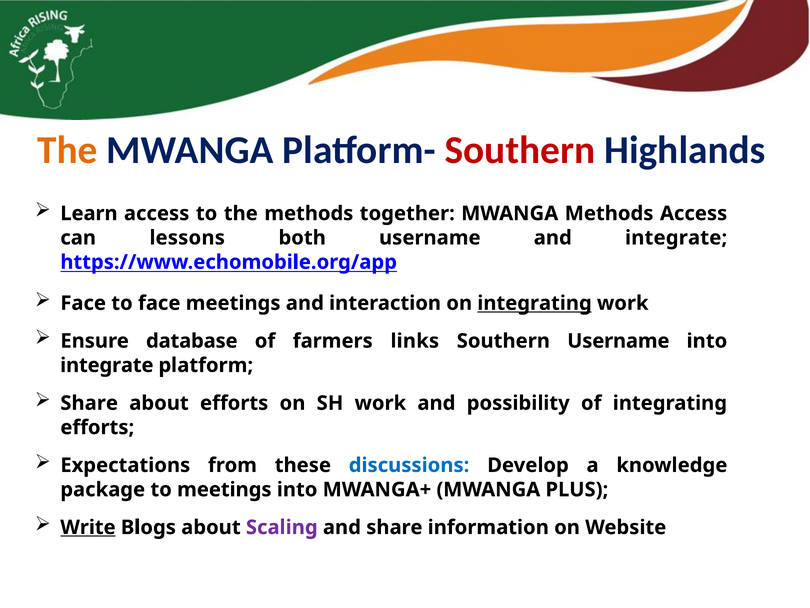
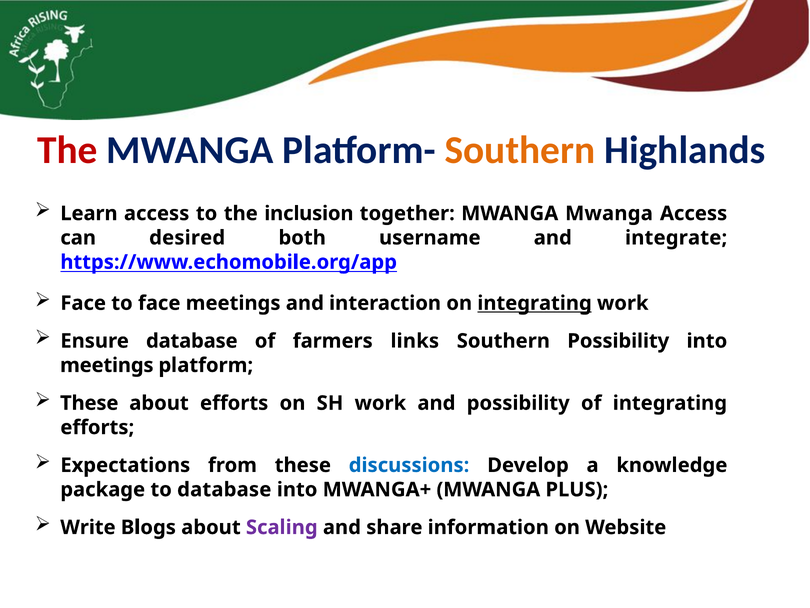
The at (67, 150) colour: orange -> red
Southern at (520, 150) colour: red -> orange
the methods: methods -> inclusion
MWANGA Methods: Methods -> Mwanga
lessons: lessons -> desired
Southern Username: Username -> Possibility
integrate at (107, 365): integrate -> meetings
Share at (89, 403): Share -> These
to meetings: meetings -> database
Write underline: present -> none
